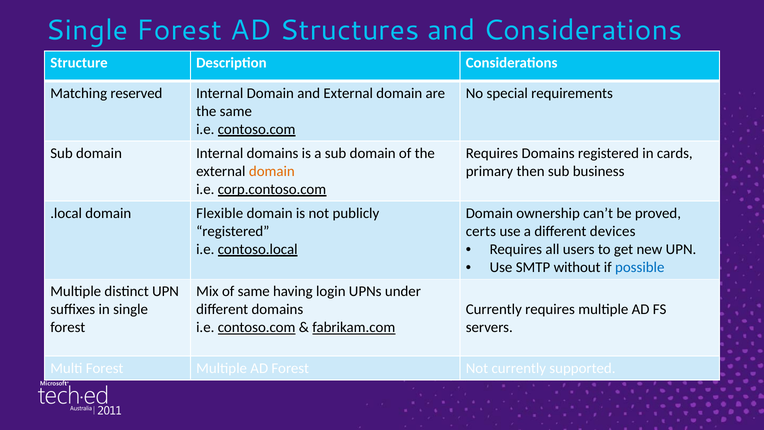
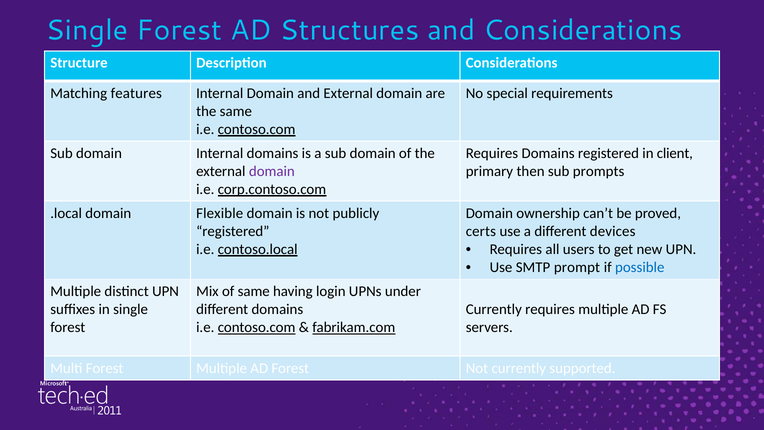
reserved: reserved -> features
cards: cards -> client
domain at (272, 171) colour: orange -> purple
business: business -> prompts
without: without -> prompt
